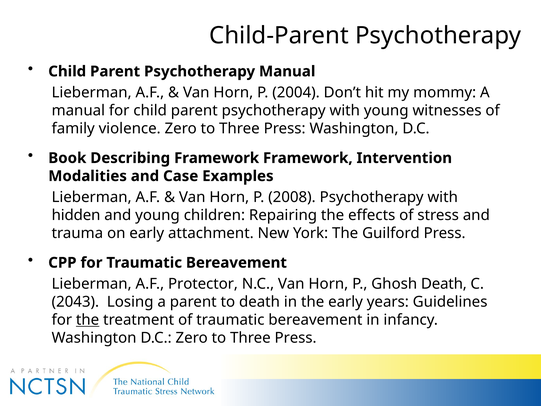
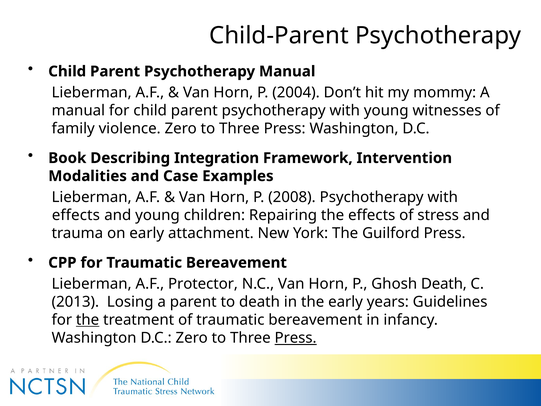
Describing Framework: Framework -> Integration
hidden at (76, 215): hidden -> effects
2043: 2043 -> 2013
Press at (296, 338) underline: none -> present
